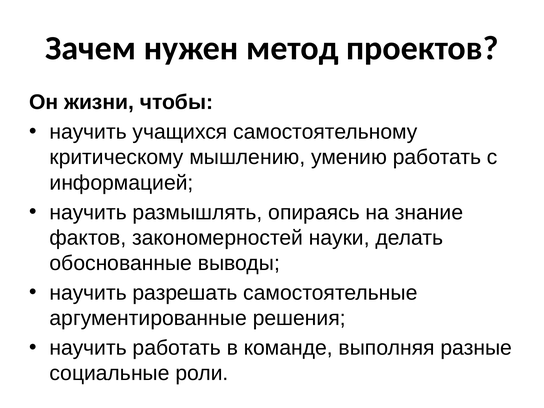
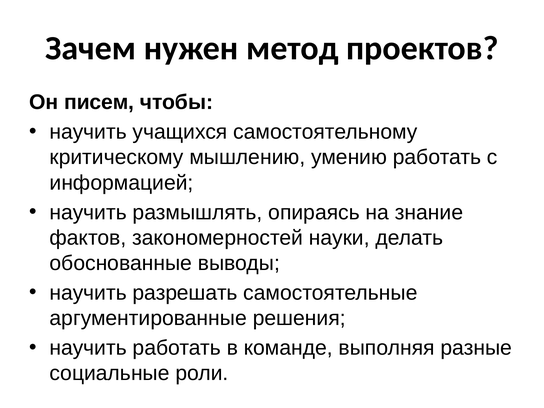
жизни: жизни -> писем
